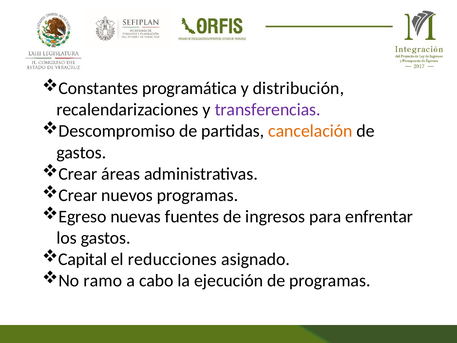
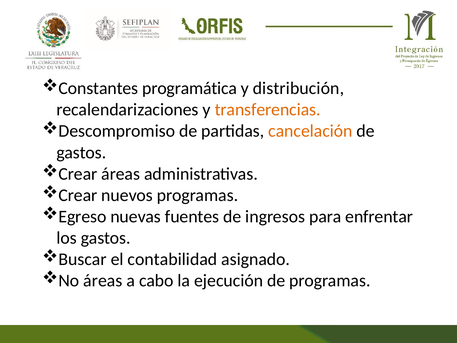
transferencias colour: purple -> orange
Capital: Capital -> Buscar
reducciones: reducciones -> contabilidad
No ramo: ramo -> áreas
